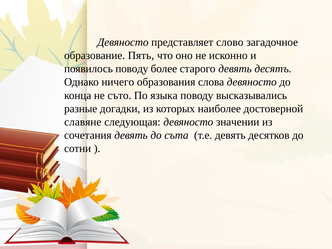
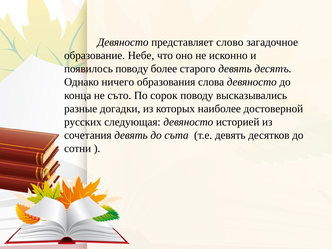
Пять: Пять -> Небе
языка: языка -> сорок
славяне: славяне -> русских
значении: значении -> историей
